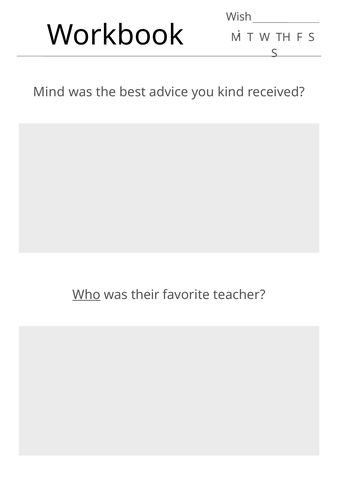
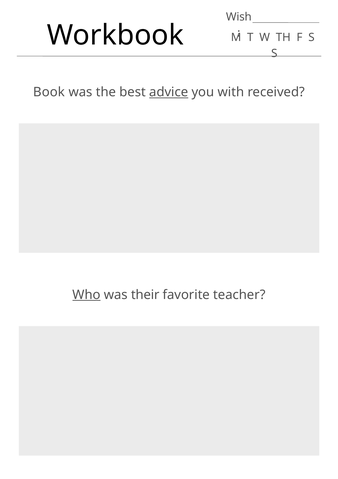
Mind: Mind -> Book
advice underline: none -> present
kind: kind -> with
